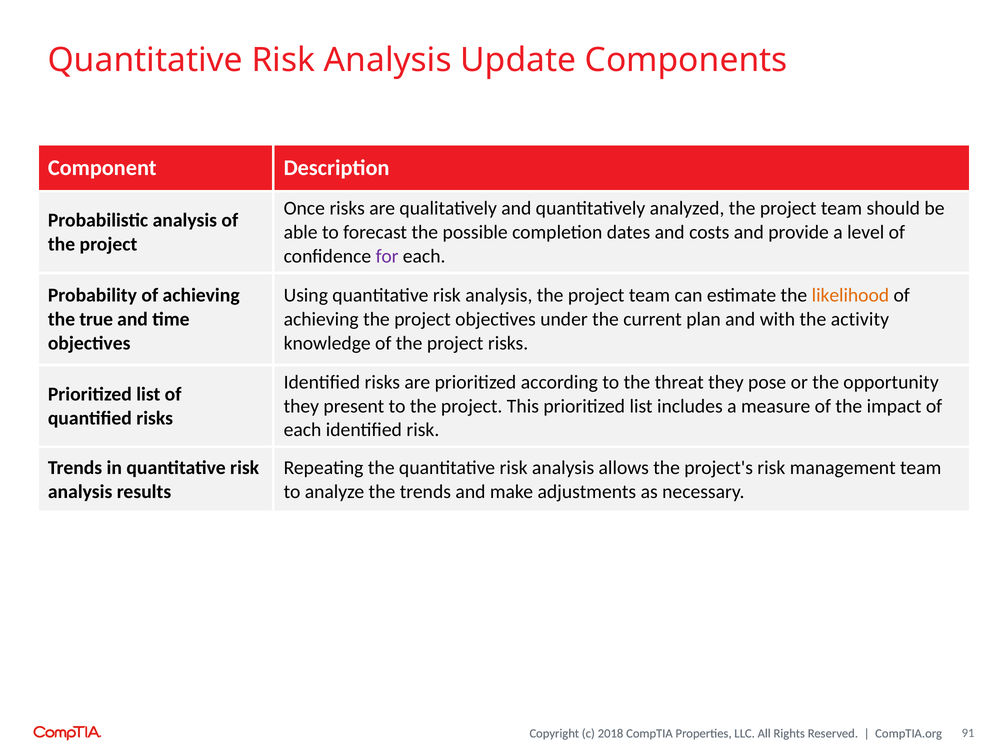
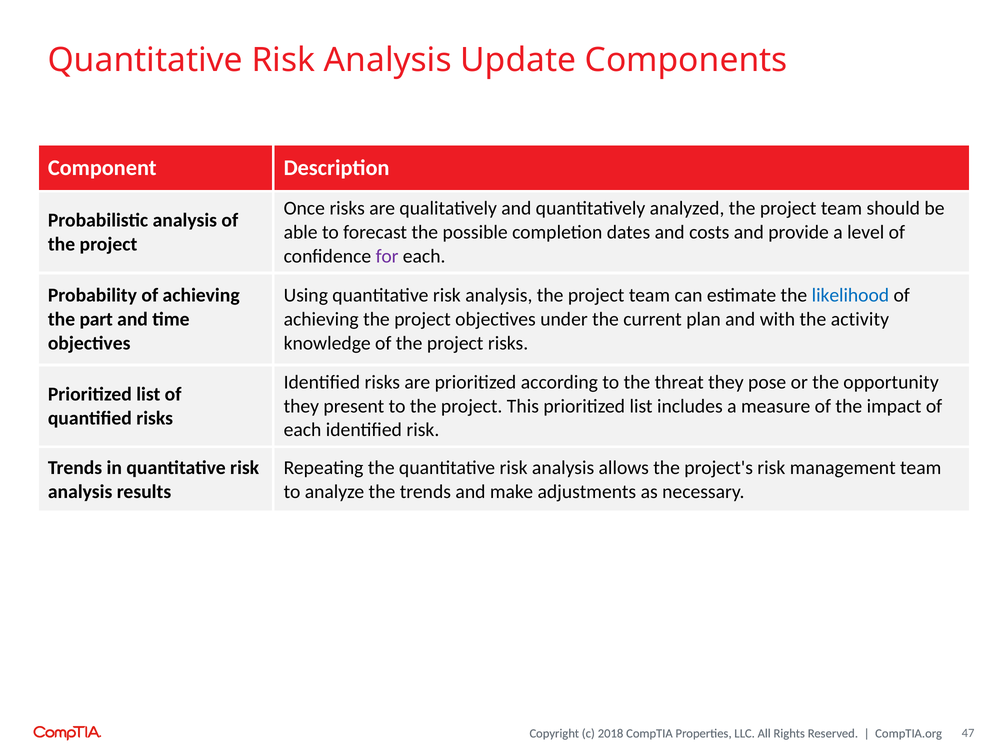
likelihood colour: orange -> blue
true: true -> part
91: 91 -> 47
